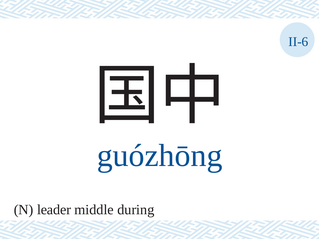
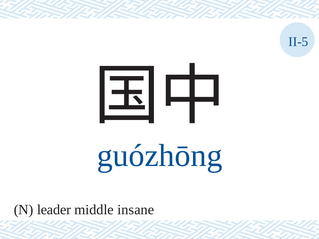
II-6: II-6 -> II-5
during: during -> insane
